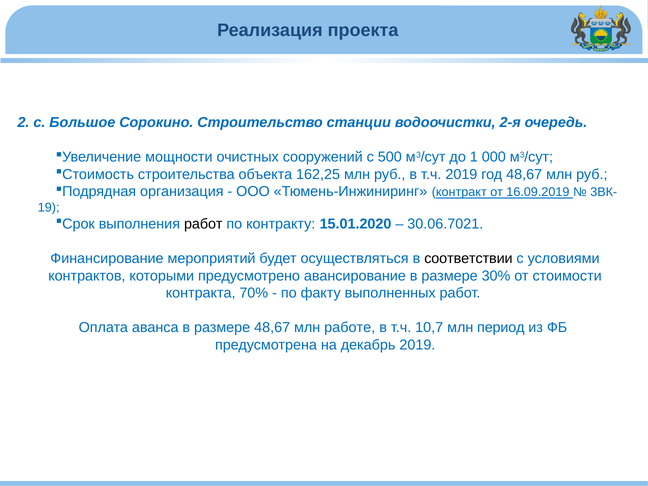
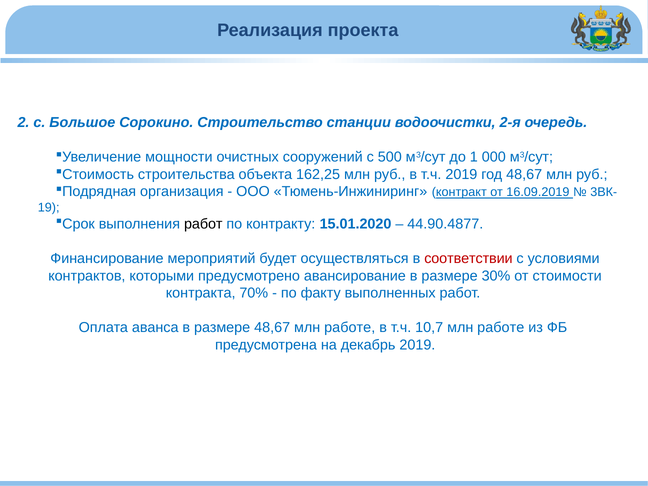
30.06.7021: 30.06.7021 -> 44.90.4877
соответствии colour: black -> red
10,7 млн период: период -> работе
